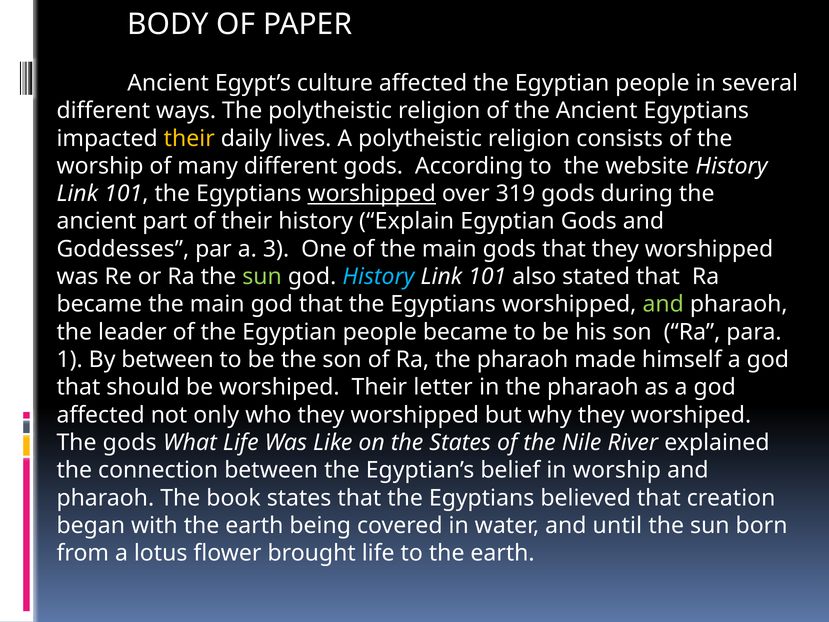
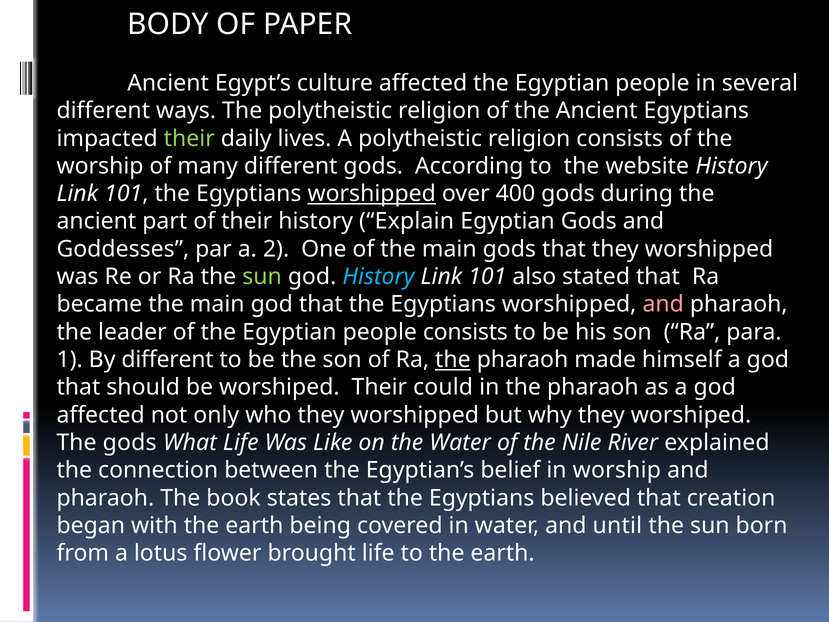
their at (189, 138) colour: yellow -> light green
319: 319 -> 400
3: 3 -> 2
and at (663, 304) colour: light green -> pink
people became: became -> consists
By between: between -> different
the at (453, 360) underline: none -> present
letter: letter -> could
the States: States -> Water
